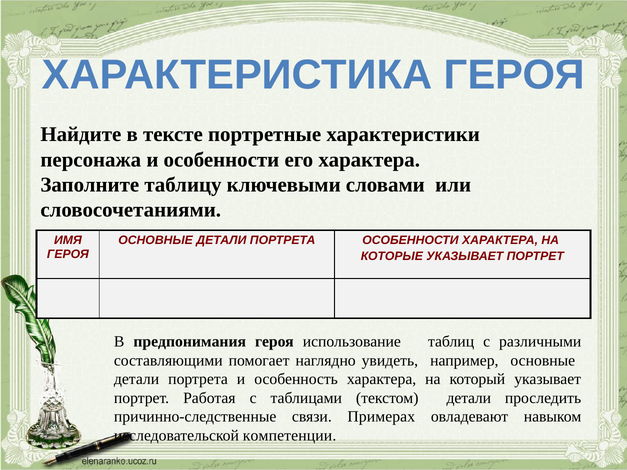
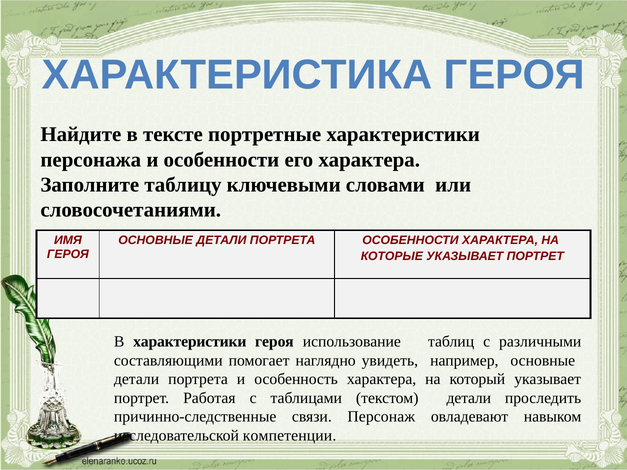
В предпонимания: предпонимания -> характеристики
Примерах: Примерах -> Персонаж
